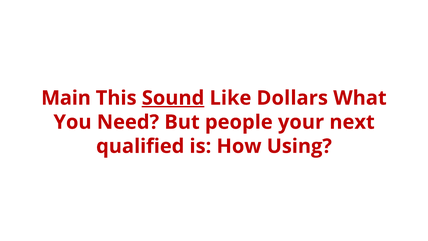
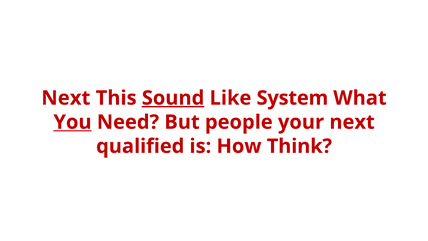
Main at (66, 98): Main -> Next
Dollars: Dollars -> System
You underline: none -> present
Using: Using -> Think
